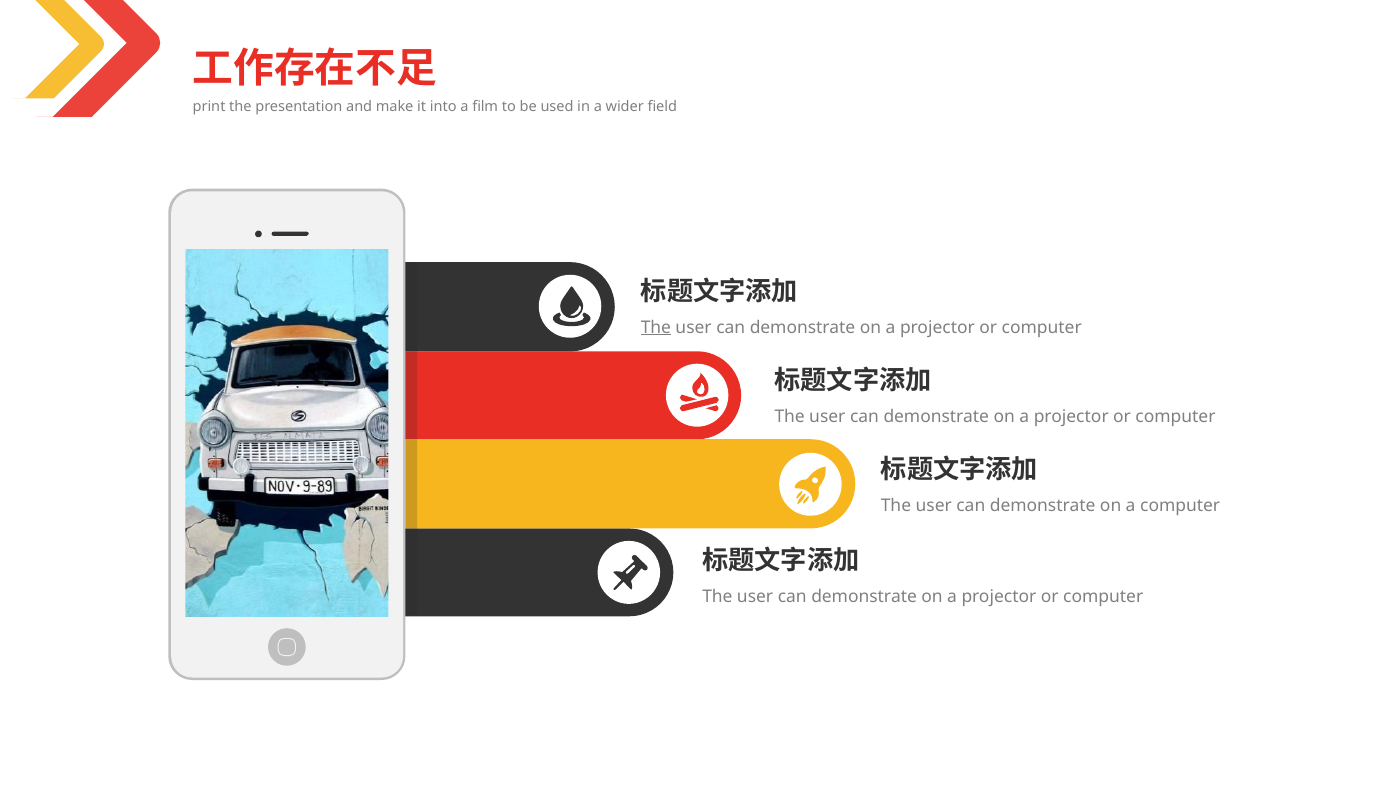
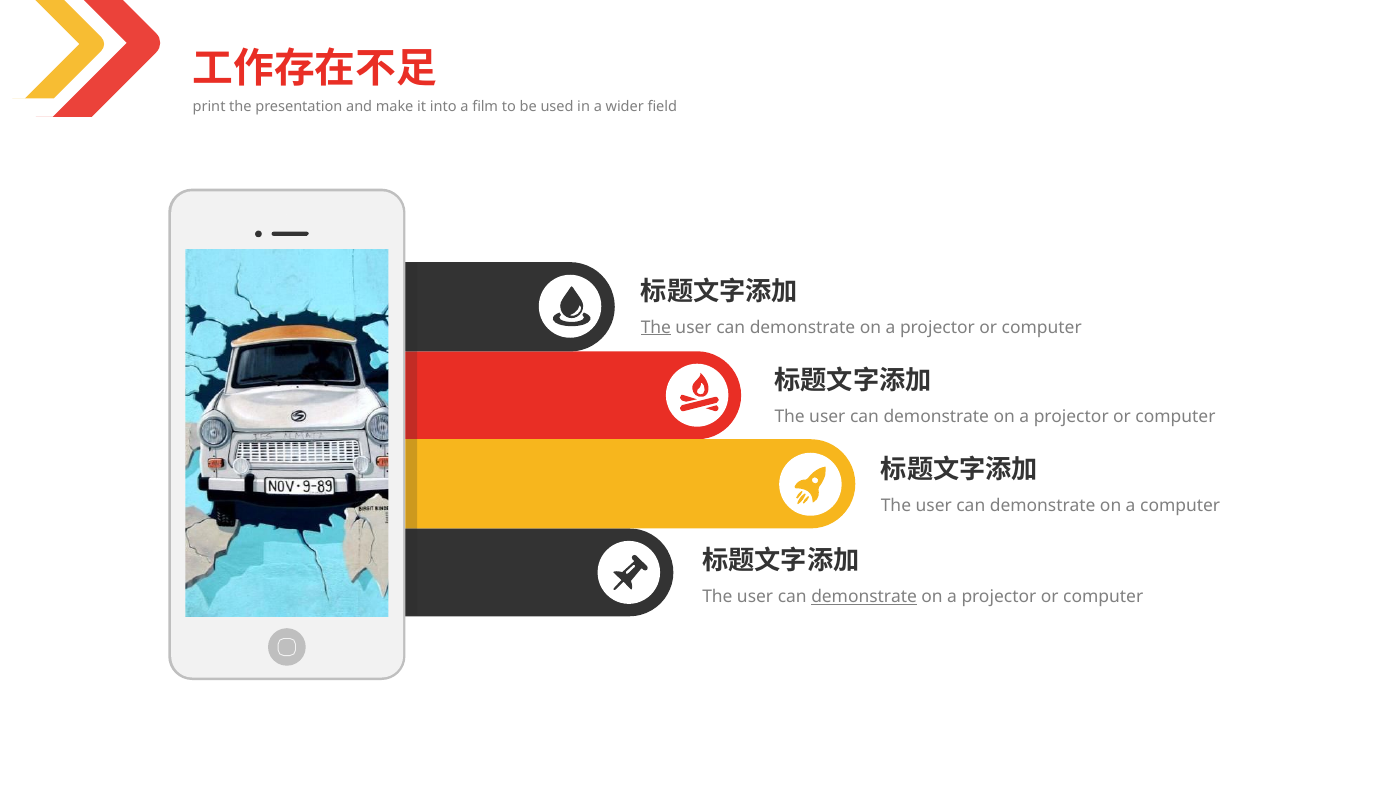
demonstrate at (864, 597) underline: none -> present
